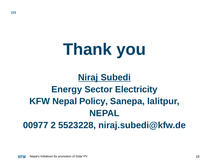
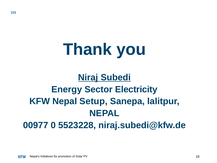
Policy: Policy -> Setup
2: 2 -> 0
